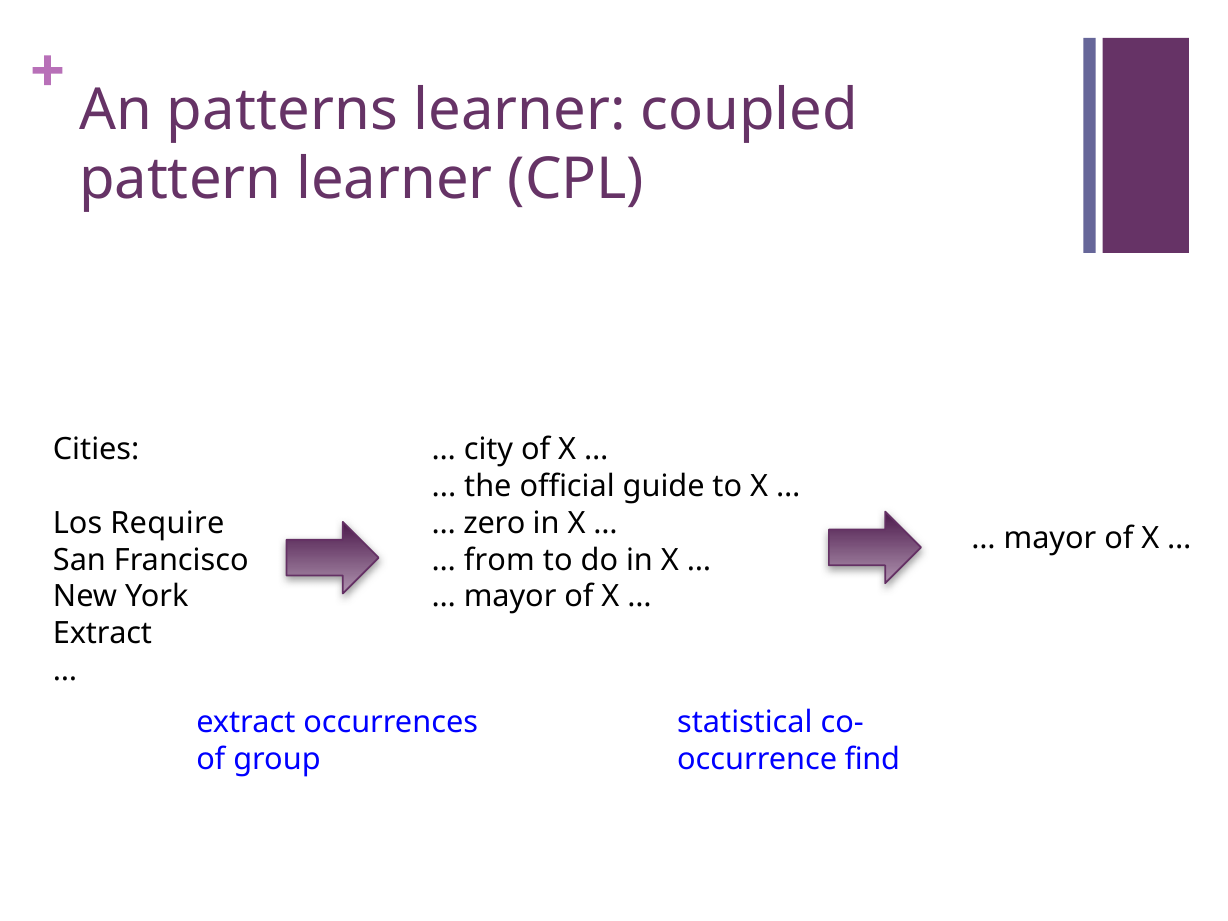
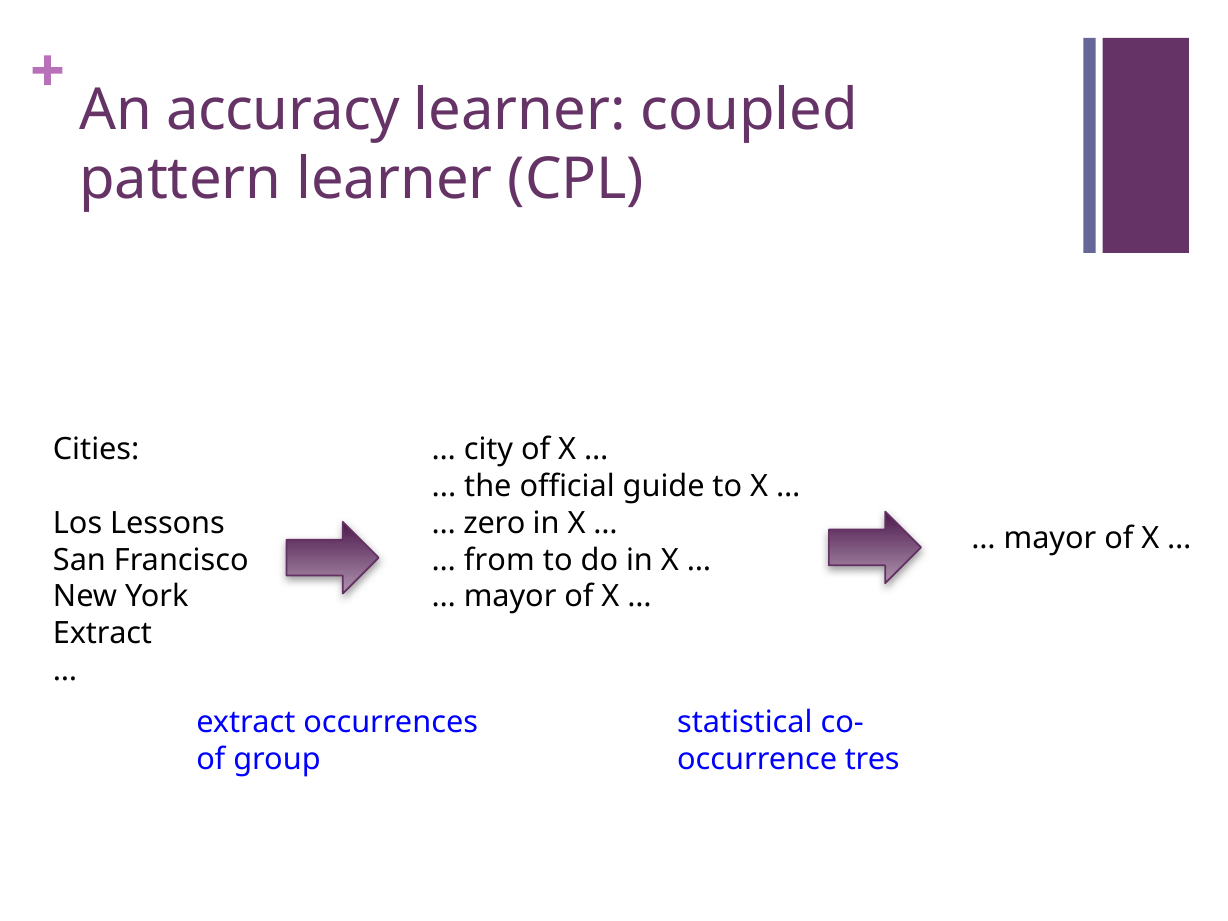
patterns: patterns -> accuracy
Require: Require -> Lessons
find: find -> tres
